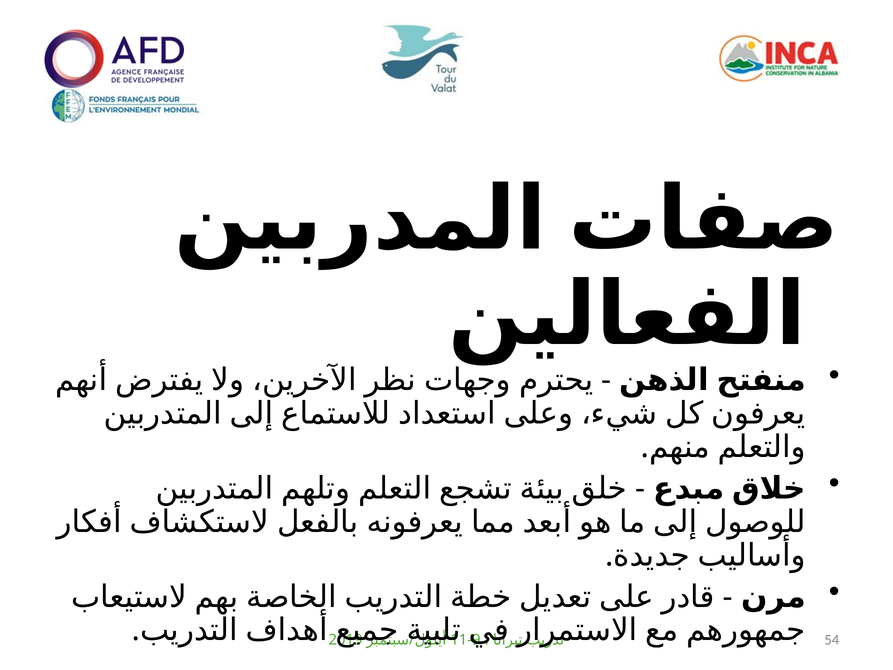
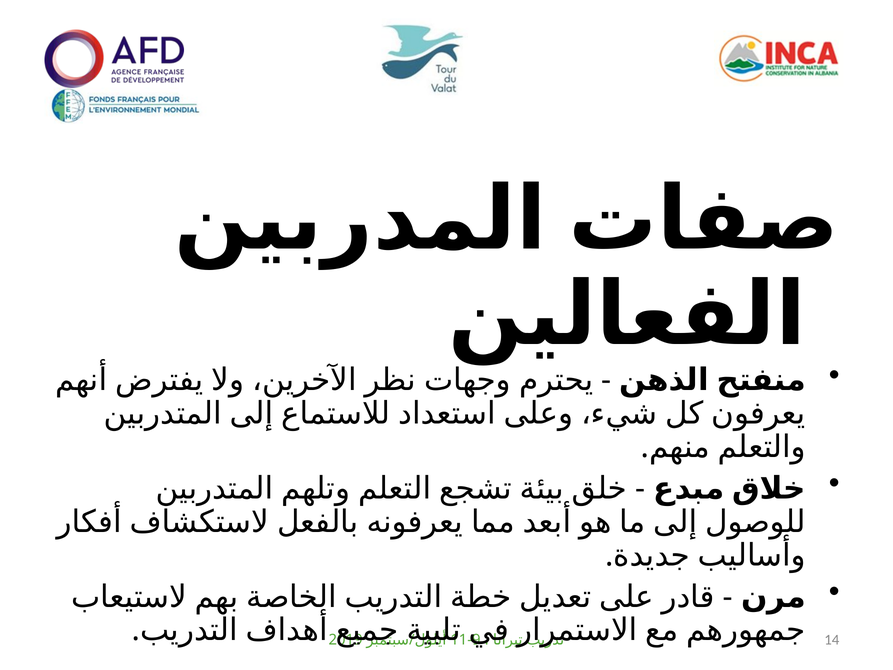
54: 54 -> 14
